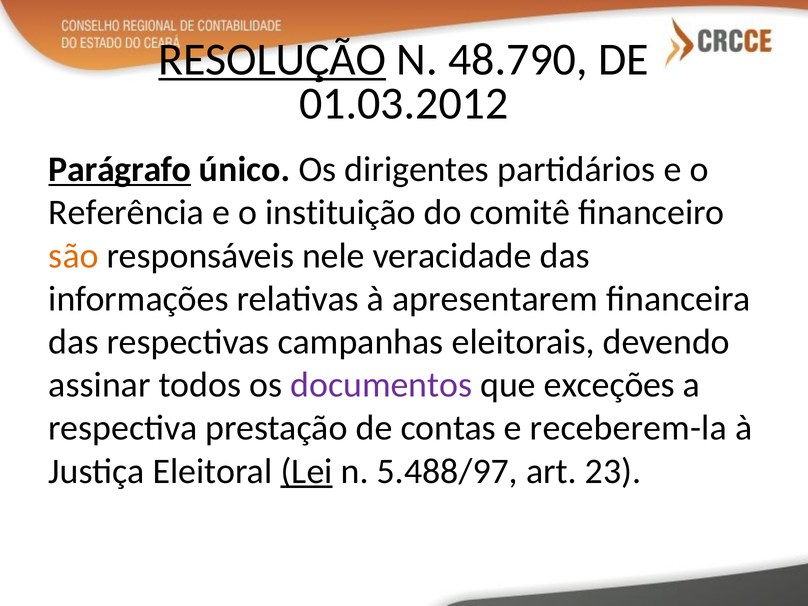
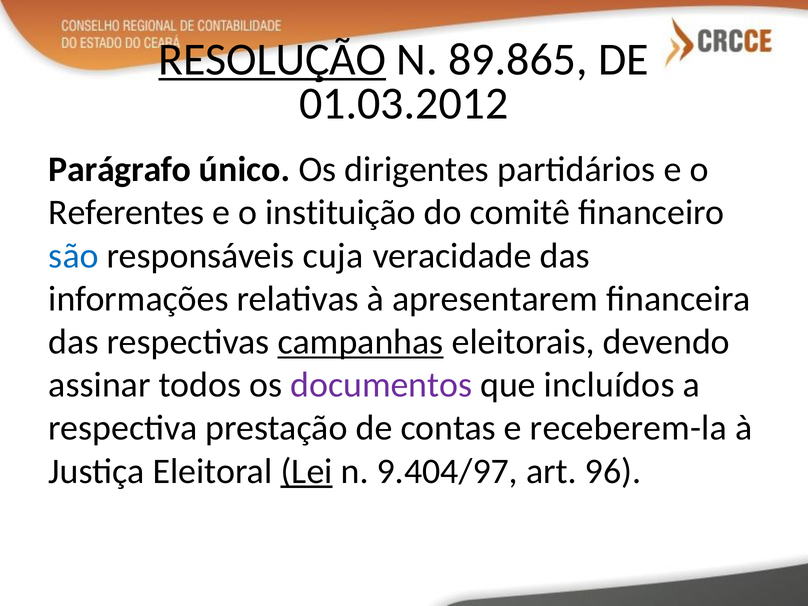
48.790: 48.790 -> 89.865
Parágrafo underline: present -> none
Referência: Referência -> Referentes
são colour: orange -> blue
nele: nele -> cuja
campanhas underline: none -> present
exceções: exceções -> incluídos
5.488/97: 5.488/97 -> 9.404/97
23: 23 -> 96
